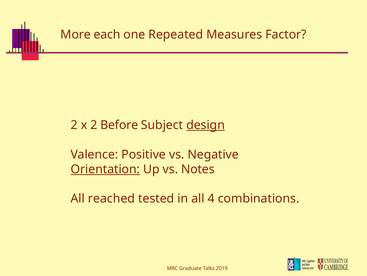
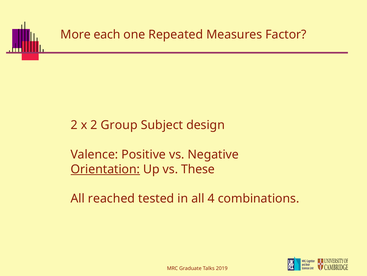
Before: Before -> Group
design underline: present -> none
Notes: Notes -> These
